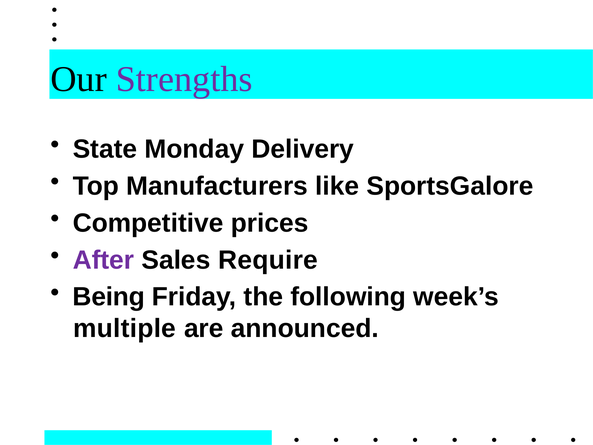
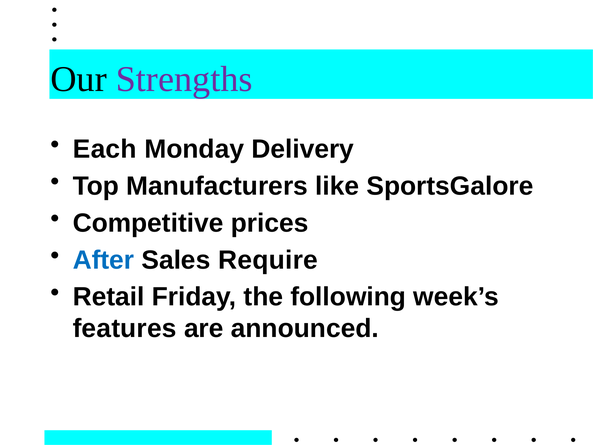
State: State -> Each
After colour: purple -> blue
Being: Being -> Retail
multiple: multiple -> features
